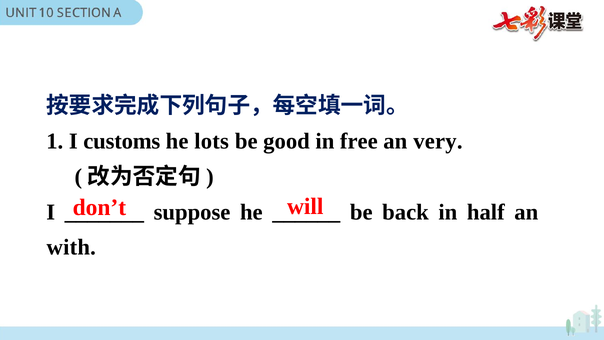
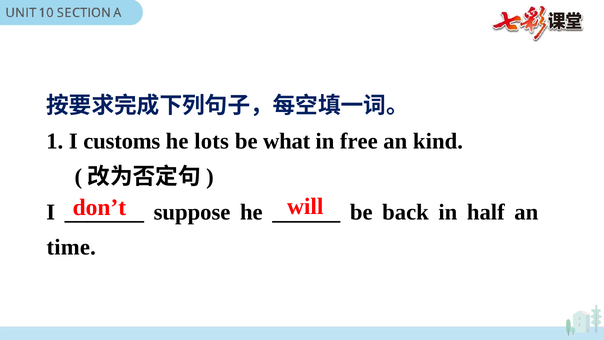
good: good -> what
very: very -> kind
with: with -> time
